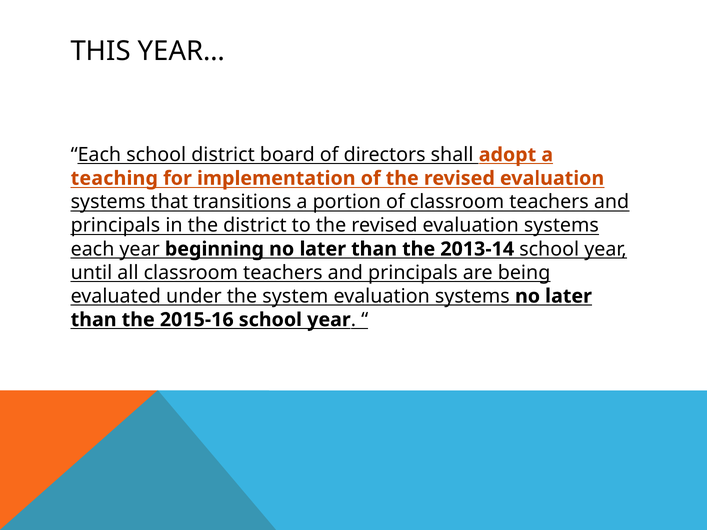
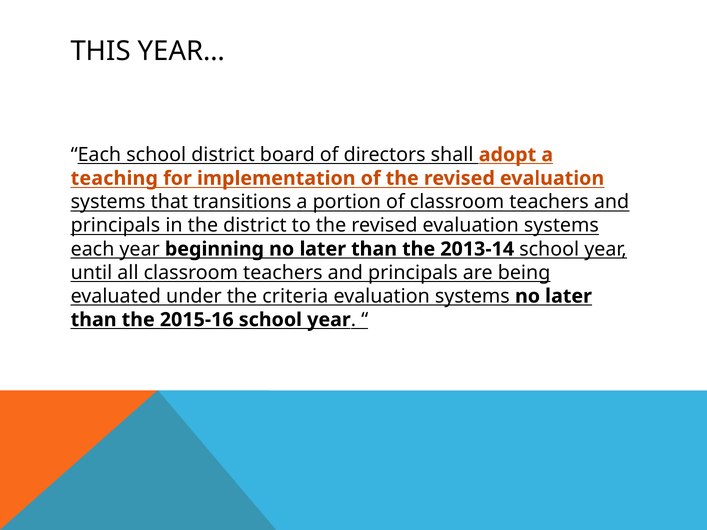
system: system -> criteria
